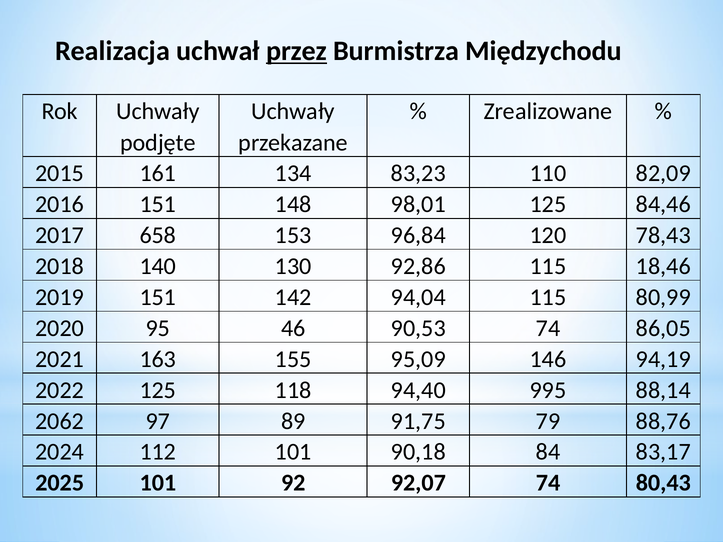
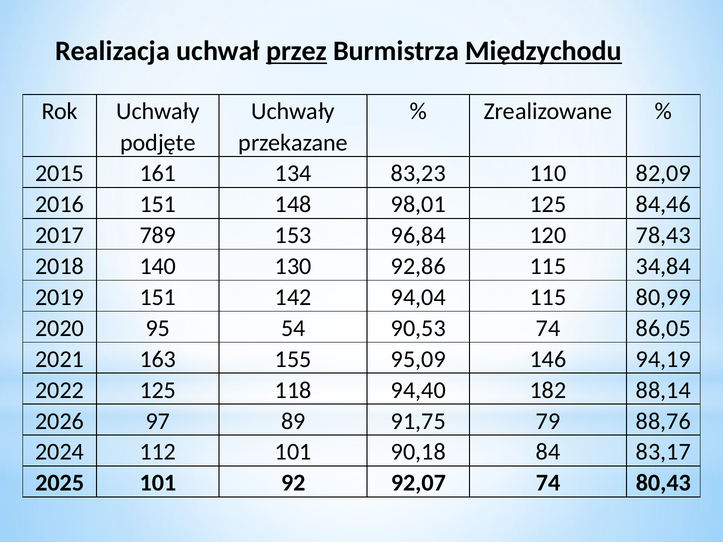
Międzychodu underline: none -> present
658: 658 -> 789
18,46: 18,46 -> 34,84
46: 46 -> 54
995: 995 -> 182
2062: 2062 -> 2026
